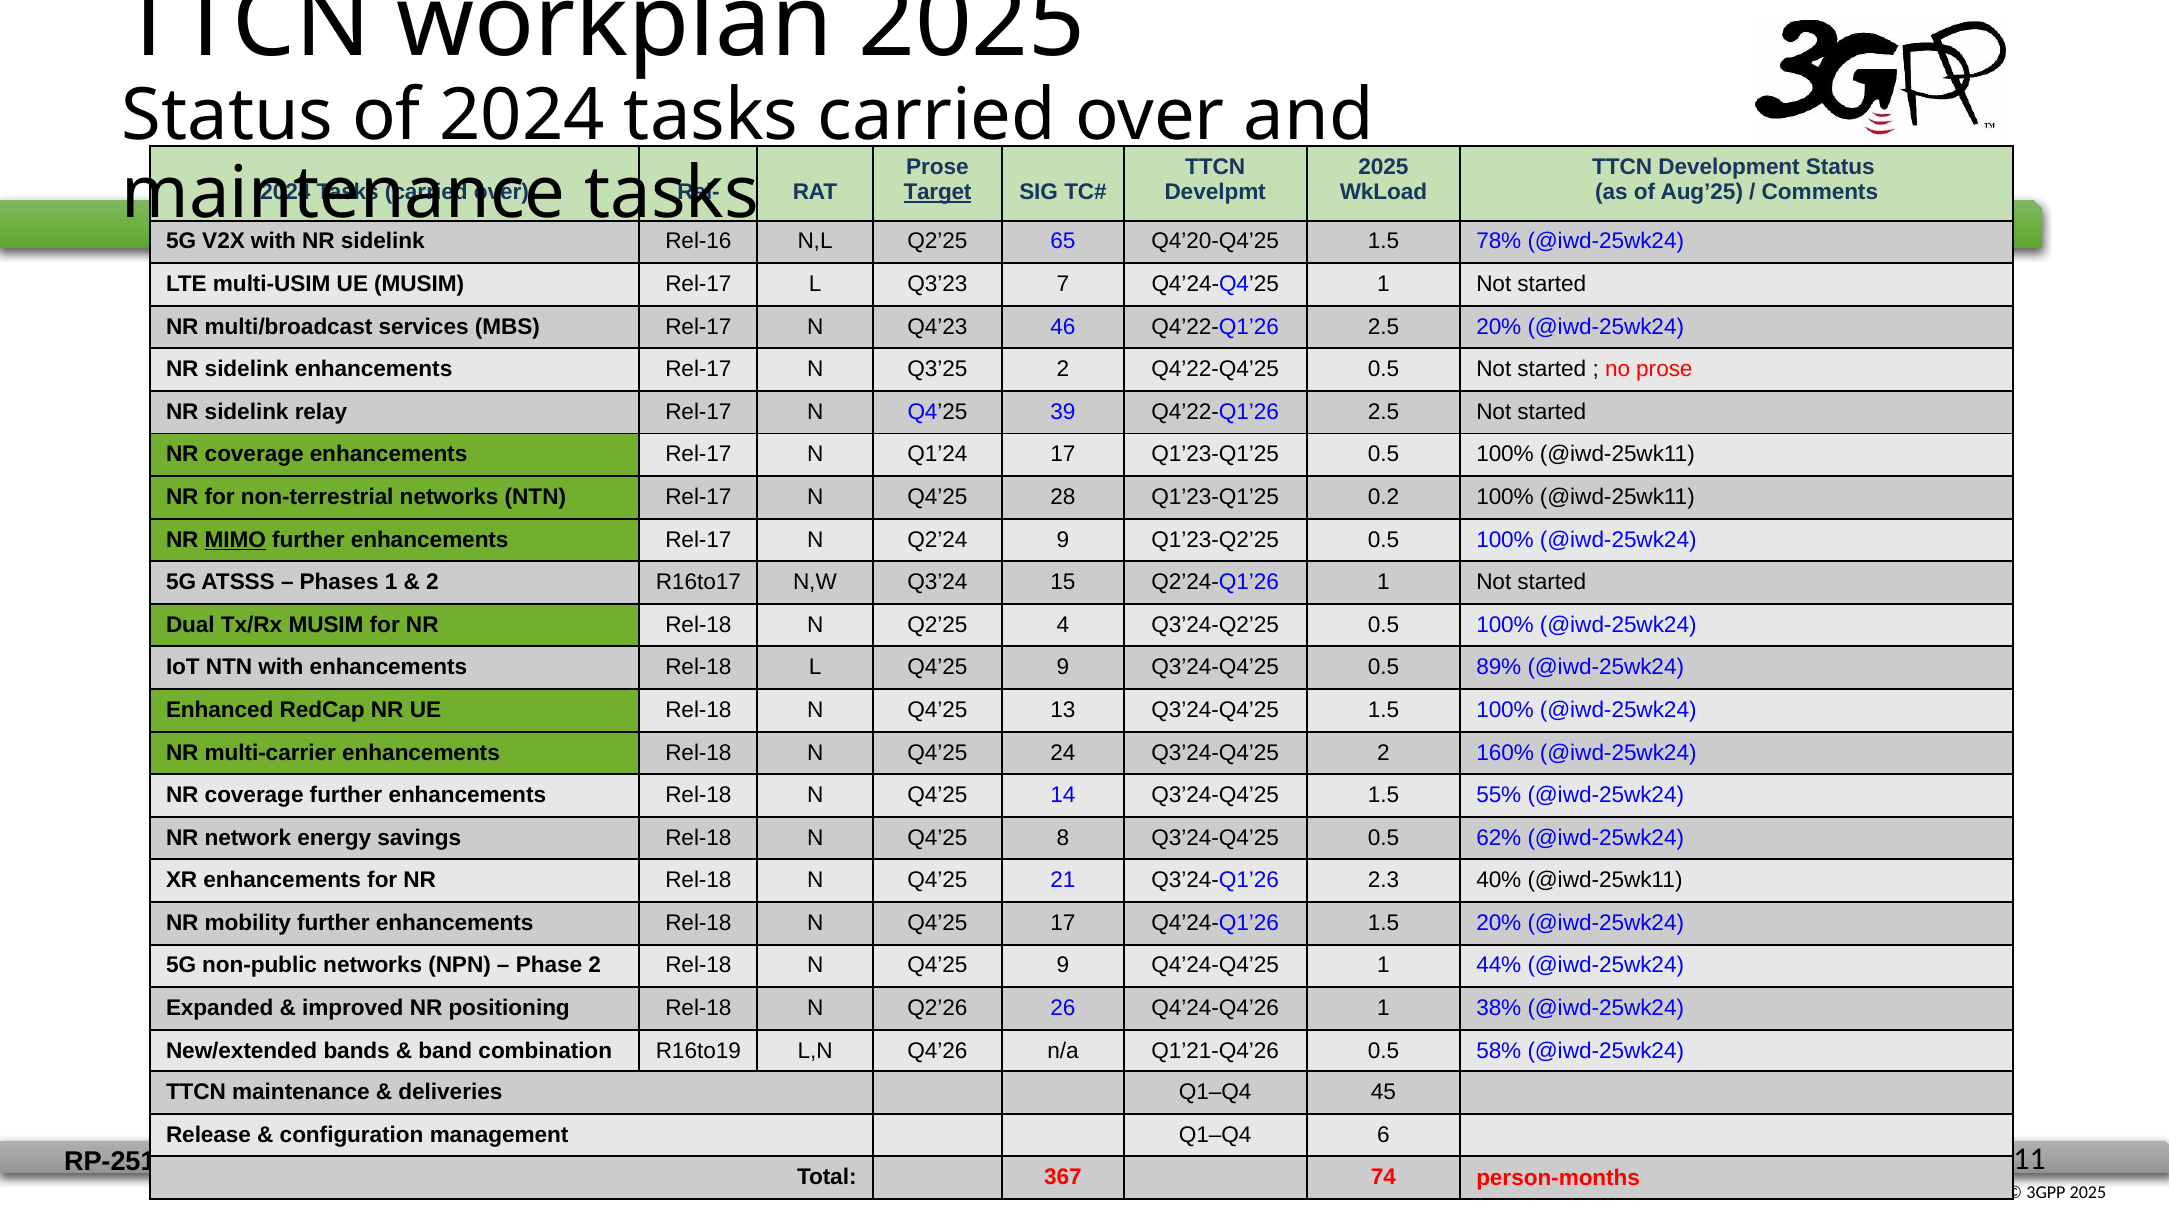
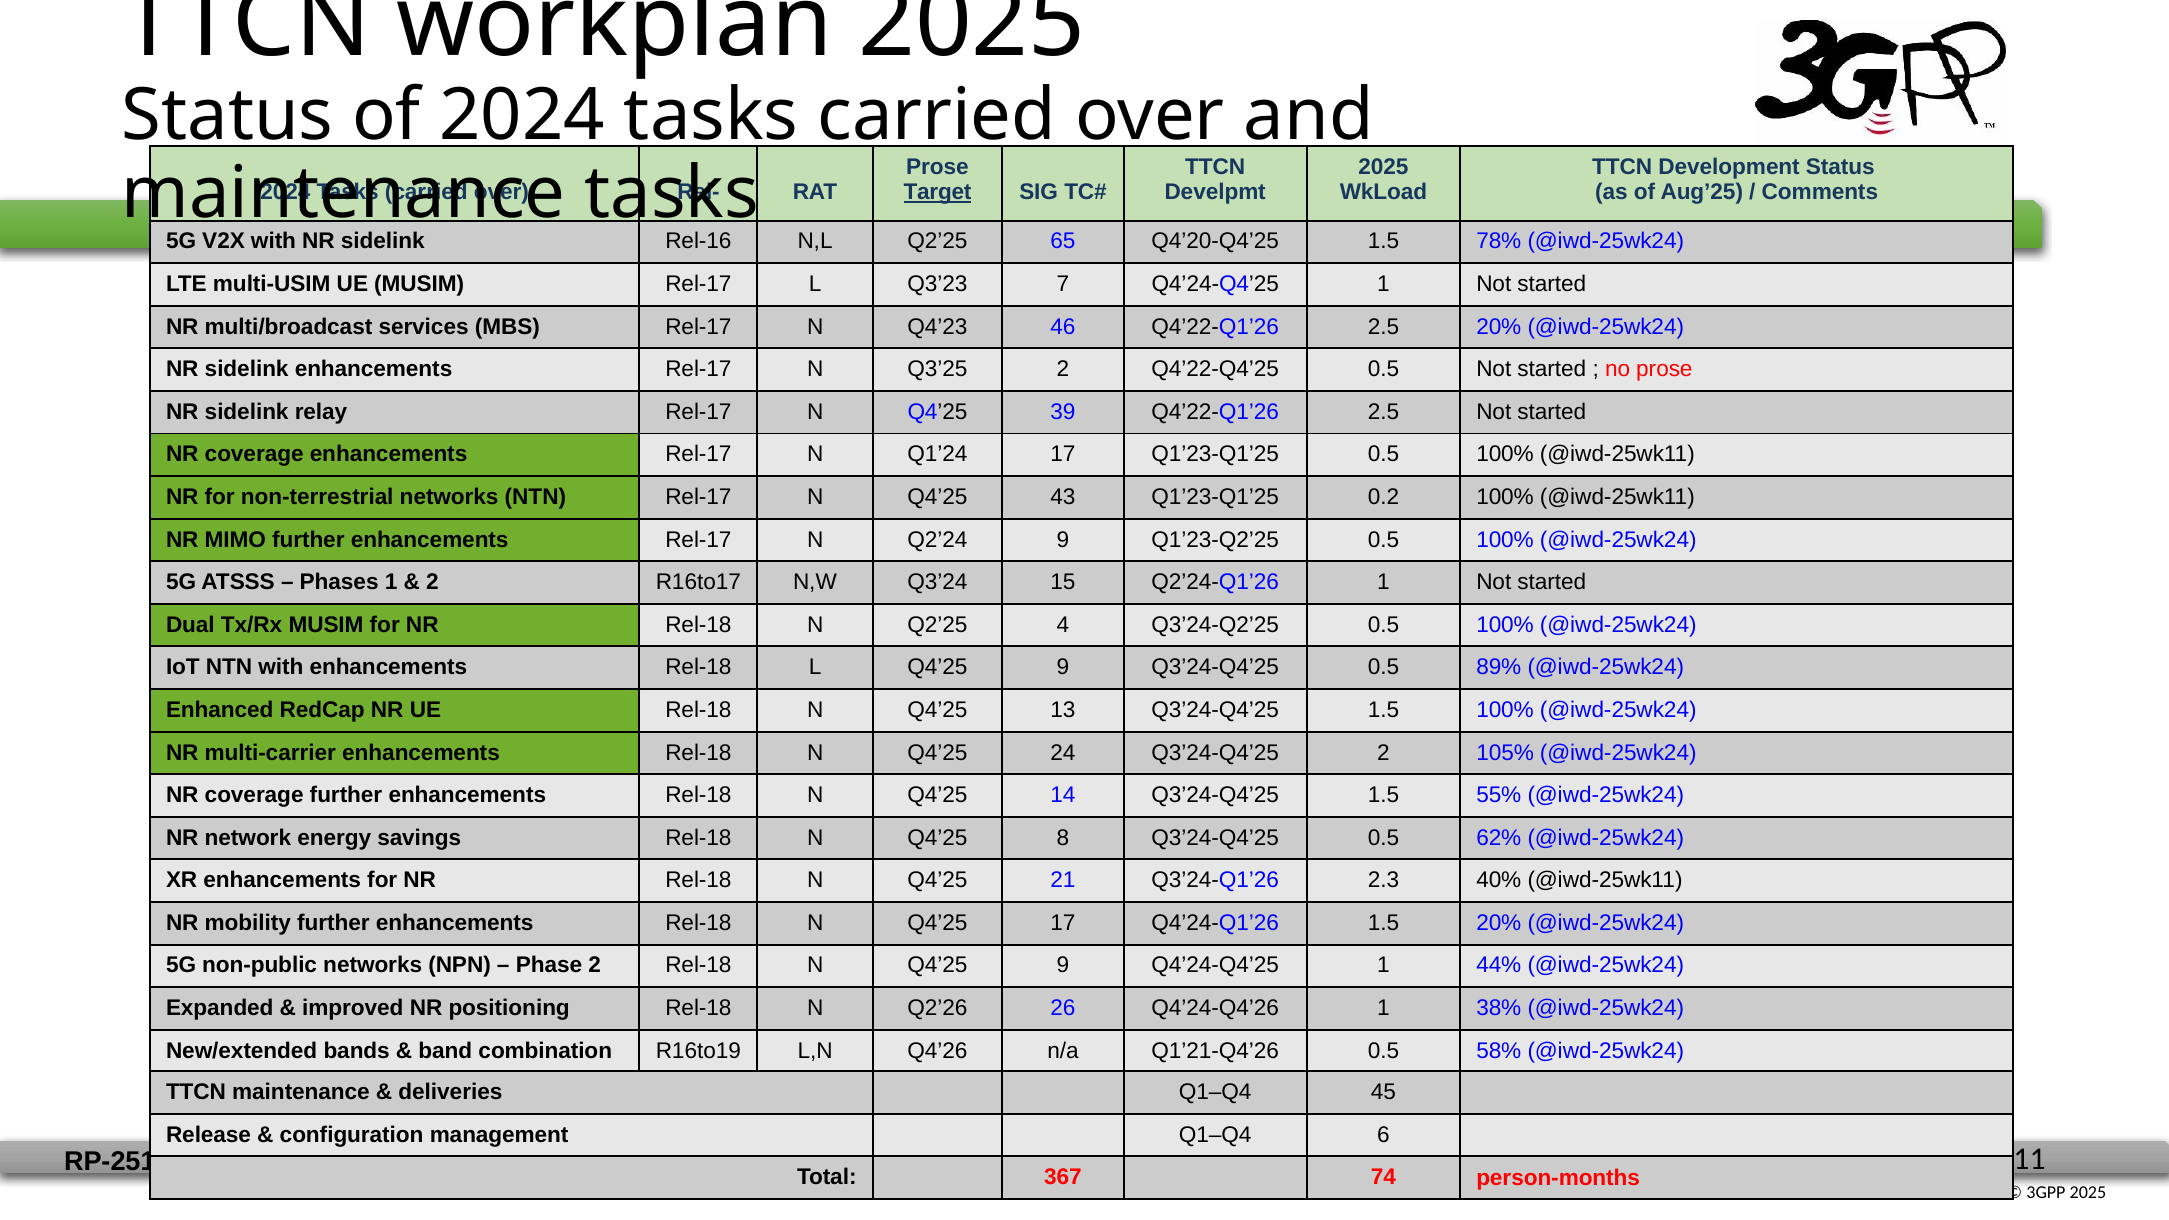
28: 28 -> 43
MIMO underline: present -> none
160%: 160% -> 105%
